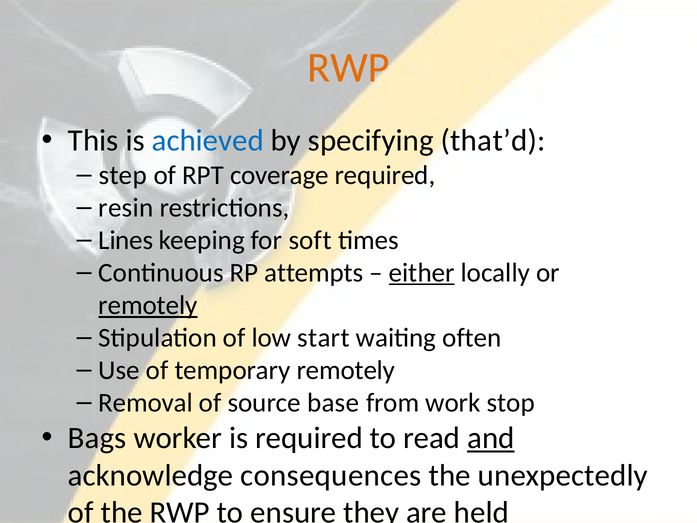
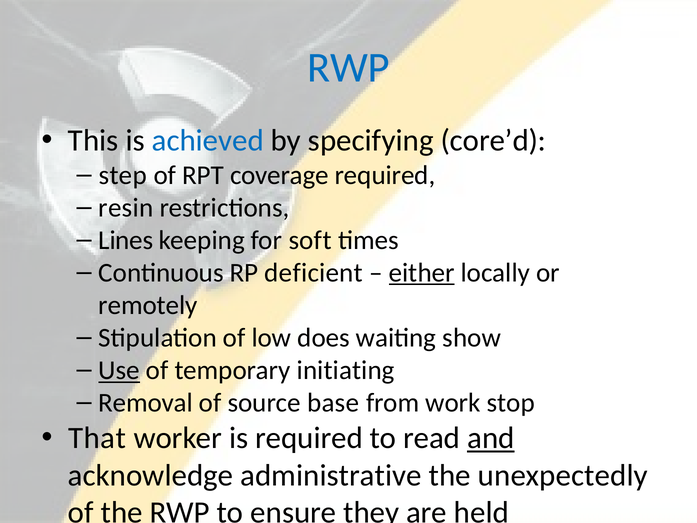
RWP at (349, 67) colour: orange -> blue
that’d: that’d -> core’d
attempts: attempts -> deficient
remotely at (148, 305) underline: present -> none
start: start -> does
often: often -> show
Use underline: none -> present
temporary remotely: remotely -> initiating
Bags: Bags -> That
consequences: consequences -> administrative
